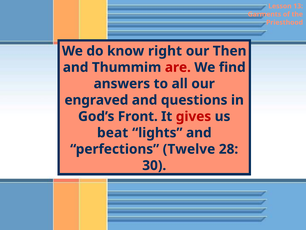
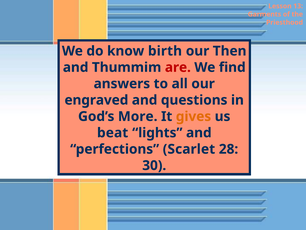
right: right -> birth
Front: Front -> More
gives colour: red -> orange
Twelve: Twelve -> Scarlet
